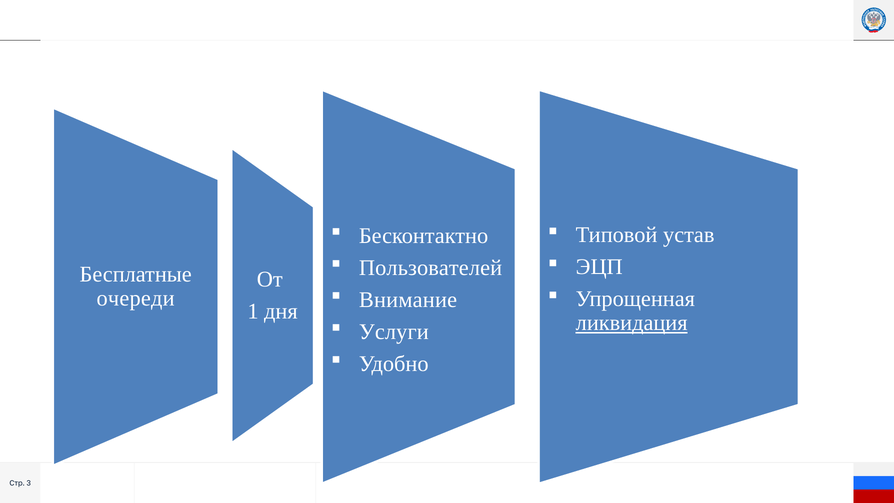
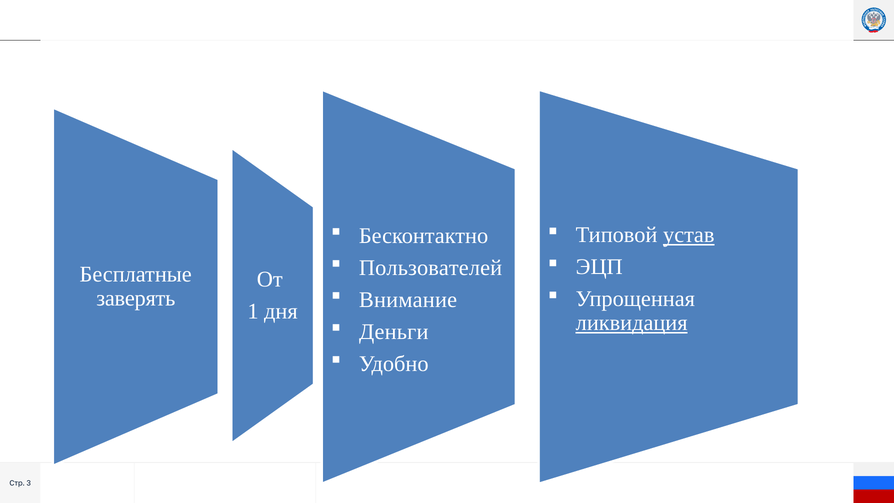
устав underline: none -> present
очереди: очереди -> заверять
Услуги: Услуги -> Деньги
